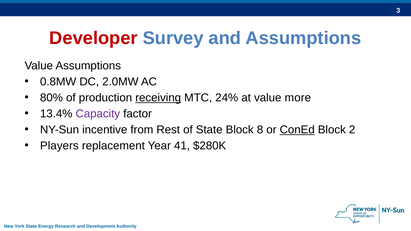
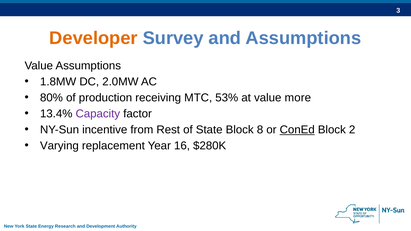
Developer colour: red -> orange
0.8MW: 0.8MW -> 1.8MW
receiving underline: present -> none
24%: 24% -> 53%
Players: Players -> Varying
41: 41 -> 16
